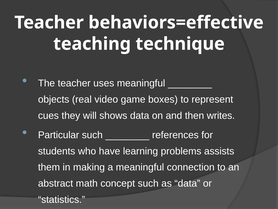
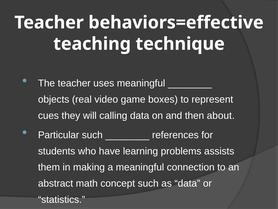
shows: shows -> calling
writes: writes -> about
